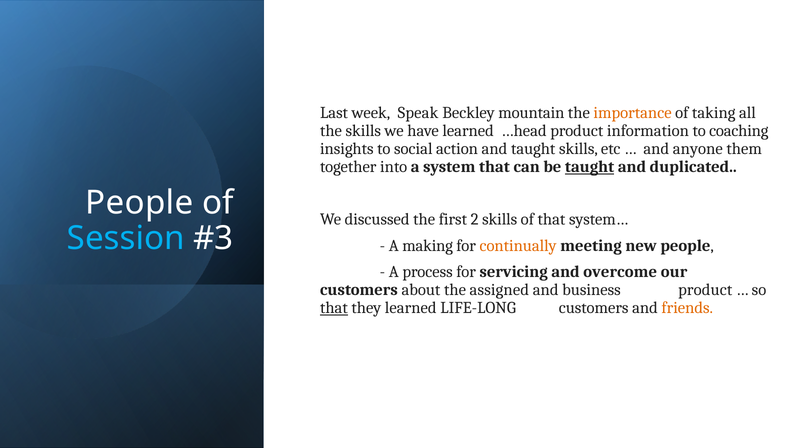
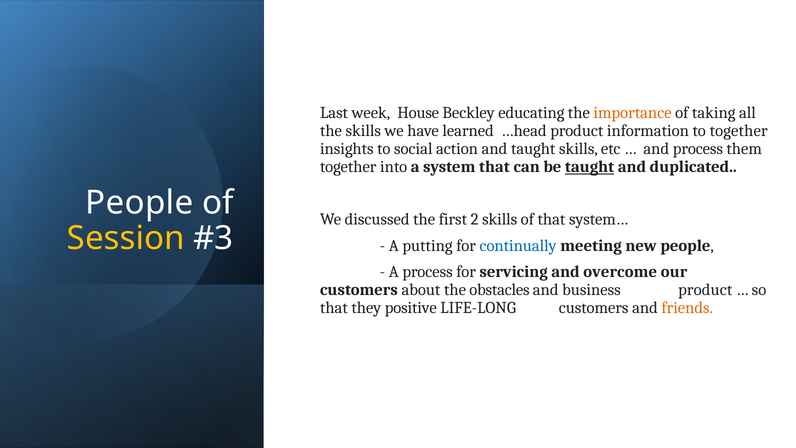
Speak: Speak -> House
mountain: mountain -> educating
to coaching: coaching -> together
and anyone: anyone -> process
Session colour: light blue -> yellow
making: making -> putting
continually colour: orange -> blue
assigned: assigned -> obstacles
that at (334, 308) underline: present -> none
they learned: learned -> positive
